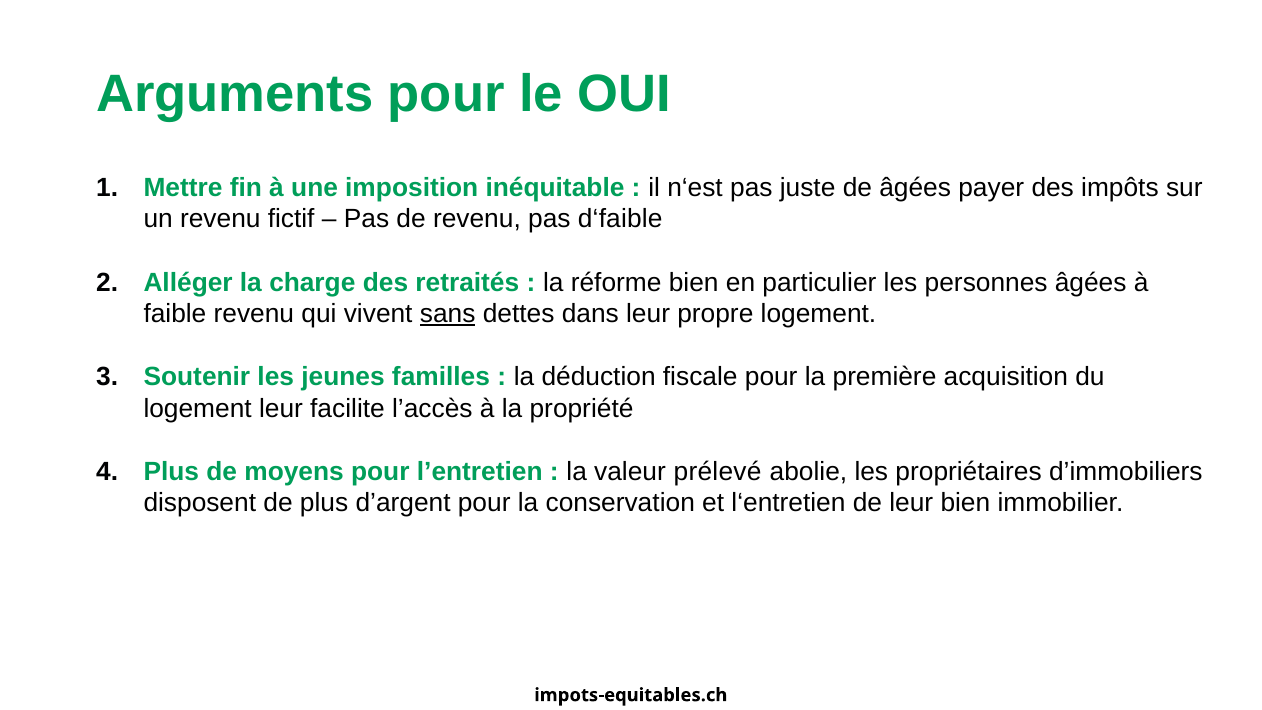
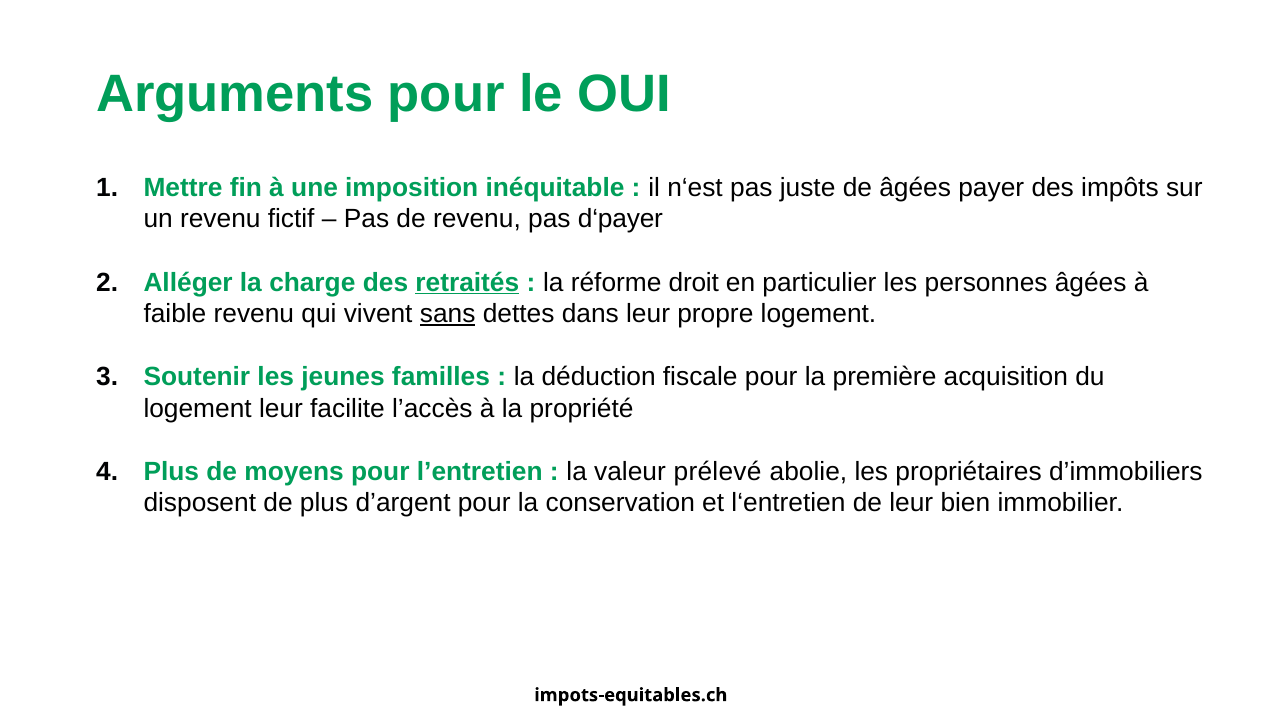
d‘faible: d‘faible -> d‘payer
retraités underline: none -> present
réforme bien: bien -> droit
